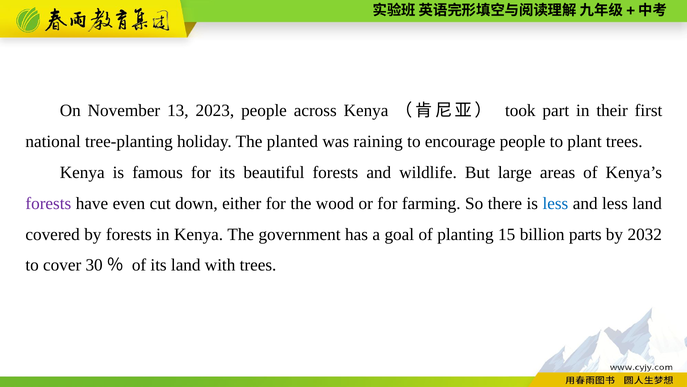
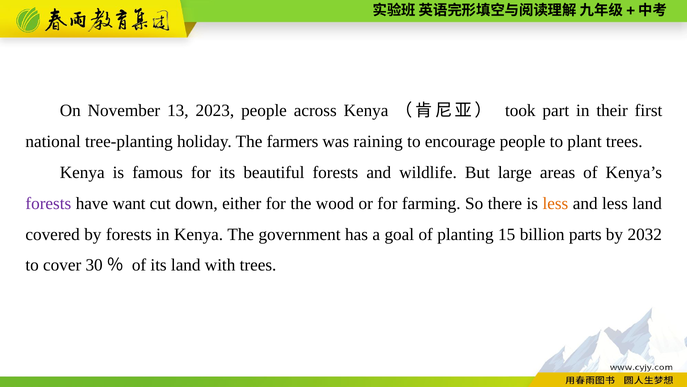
planted: planted -> farmers
even: even -> want
less at (555, 203) colour: blue -> orange
